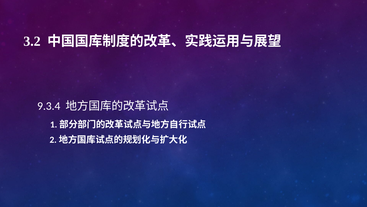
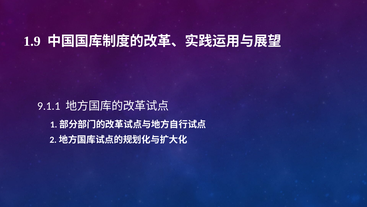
3.2: 3.2 -> 1.9
9.3.4: 9.3.4 -> 9.1.1
